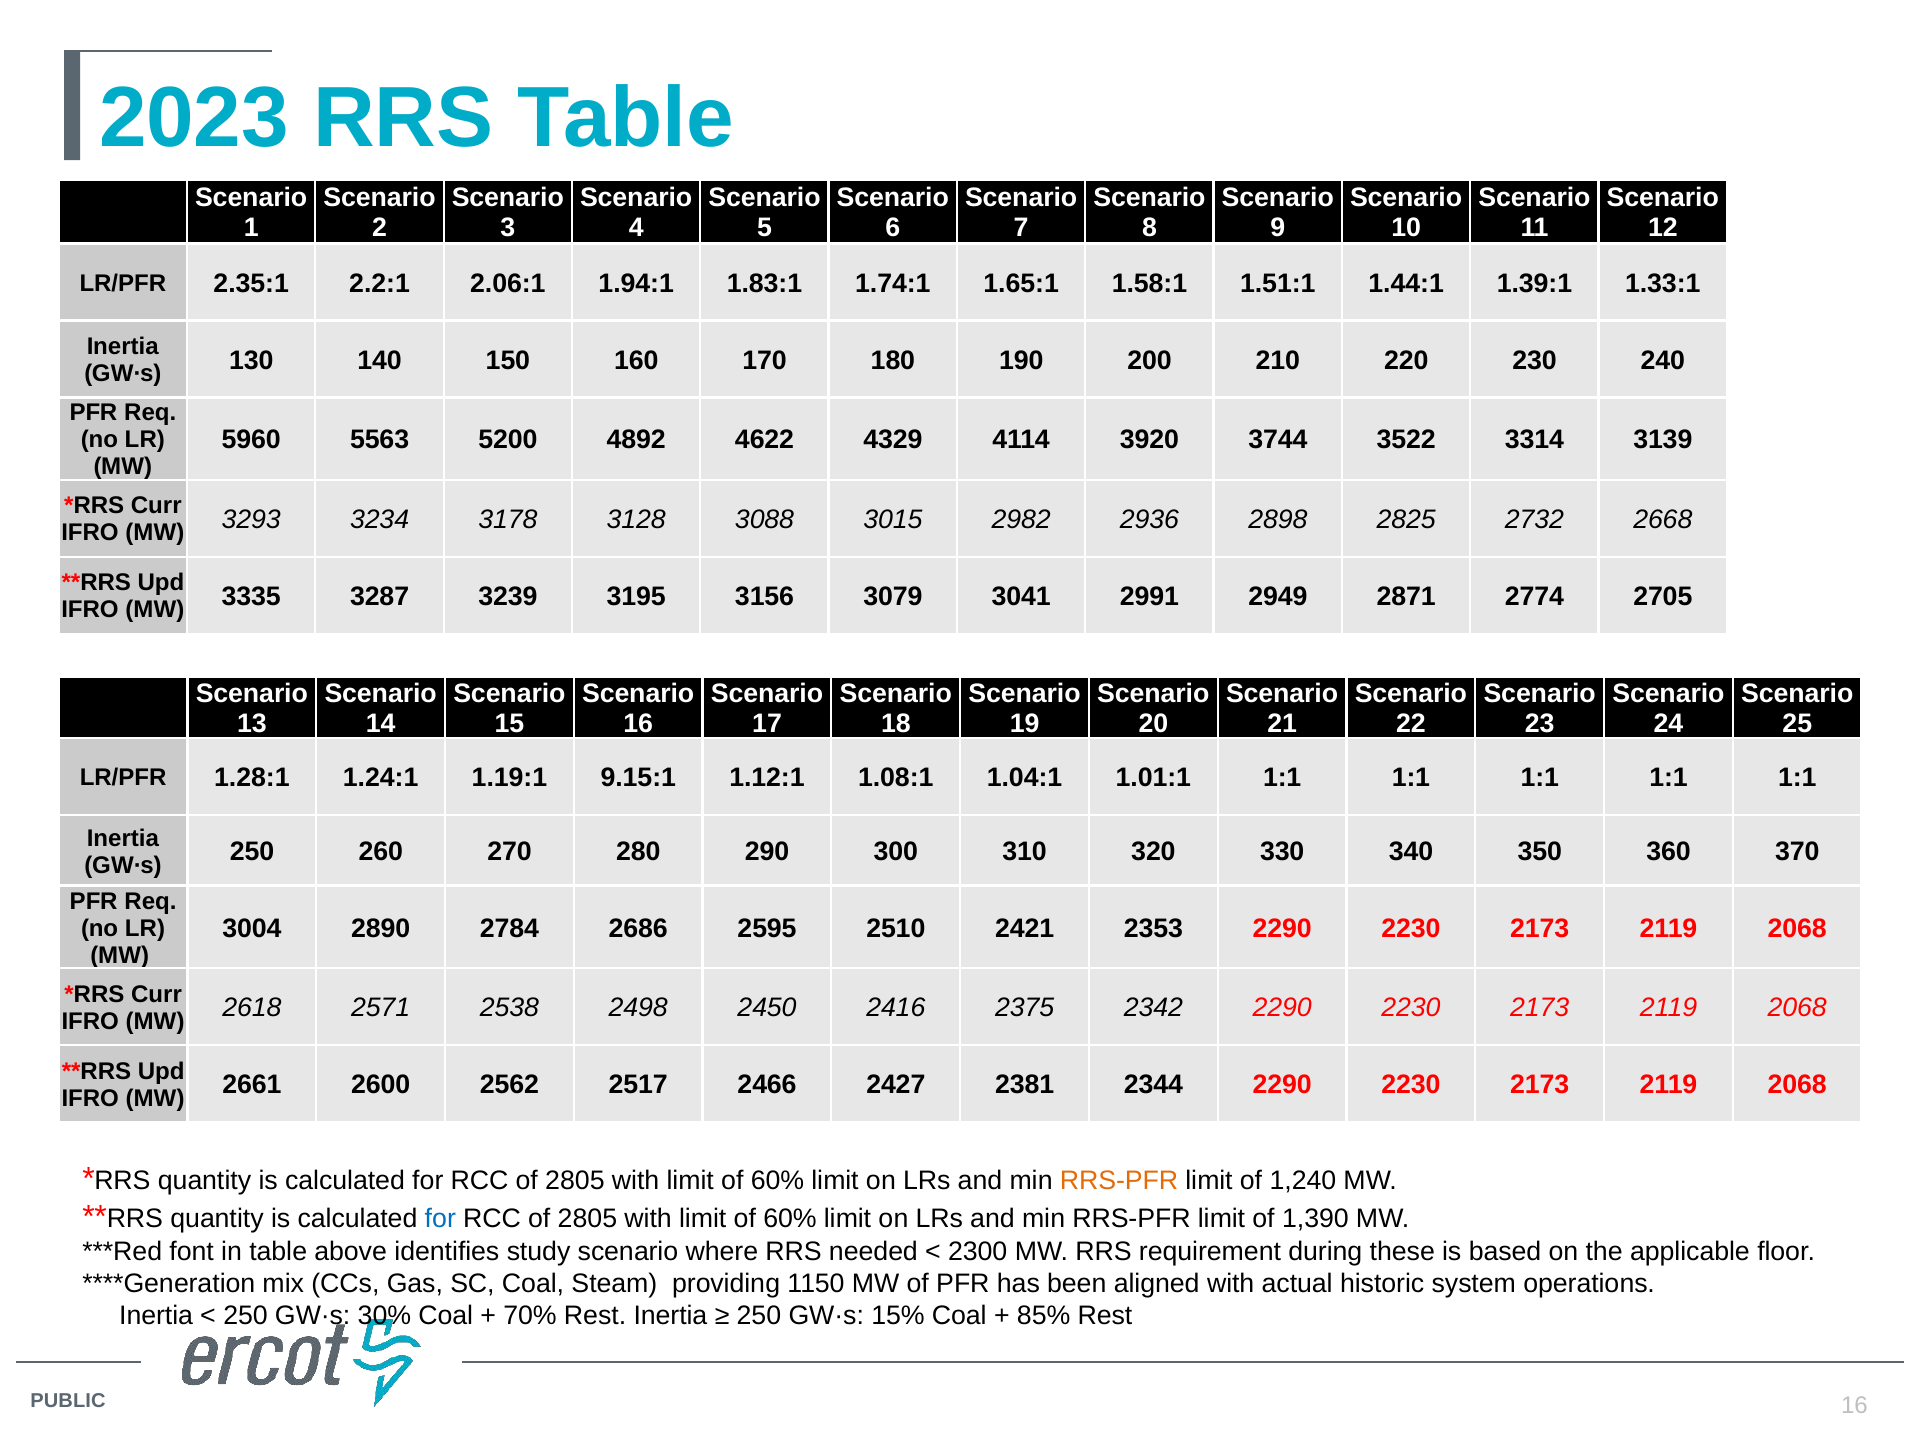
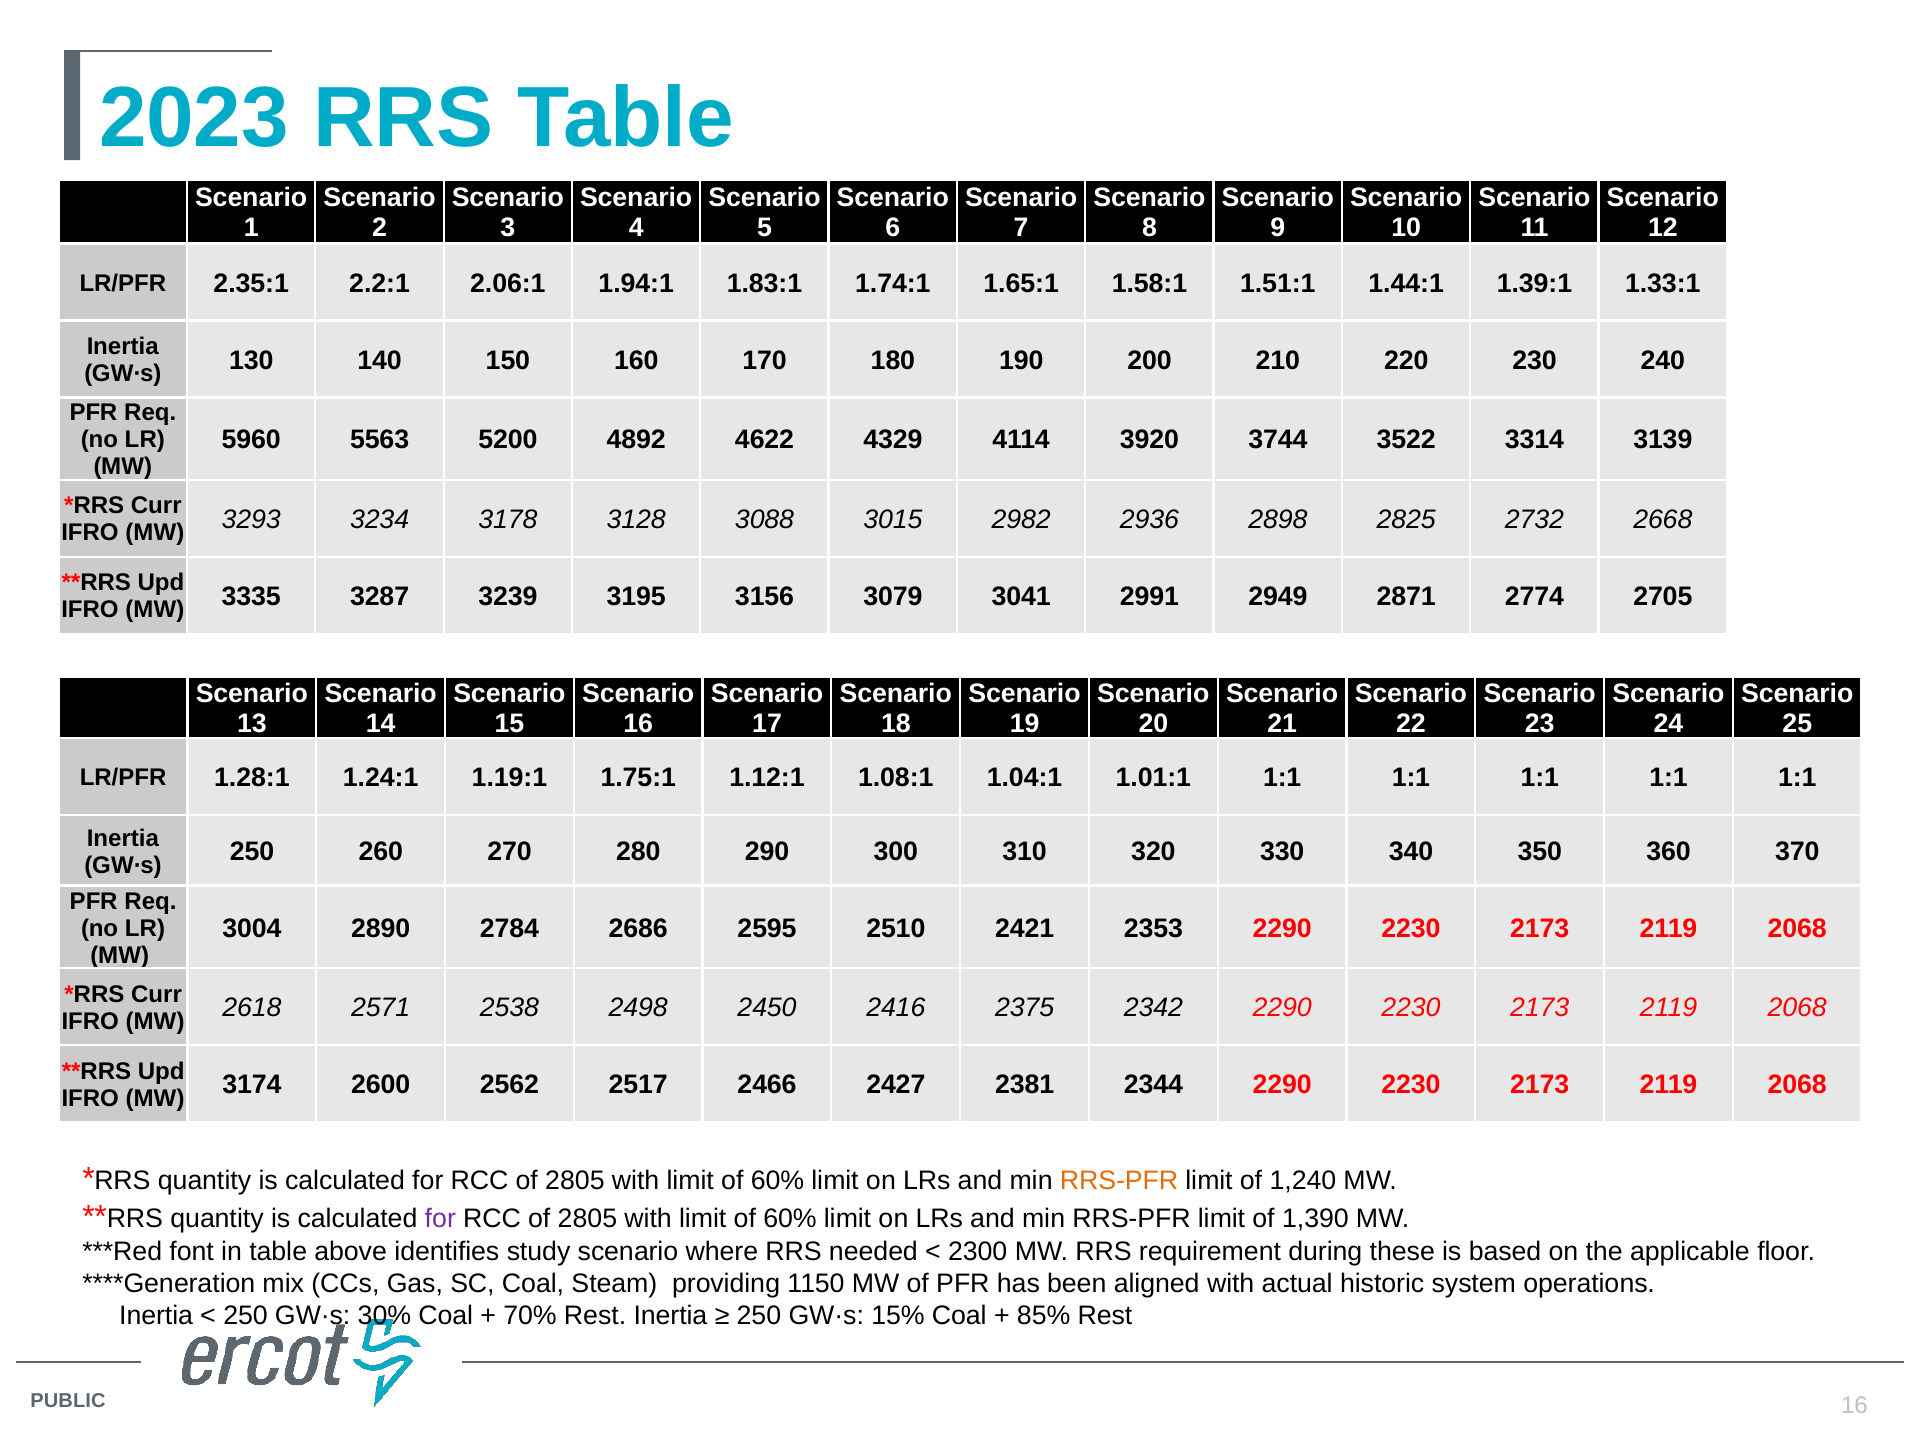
9.15:1: 9.15:1 -> 1.75:1
2661: 2661 -> 3174
for at (440, 1219) colour: blue -> purple
